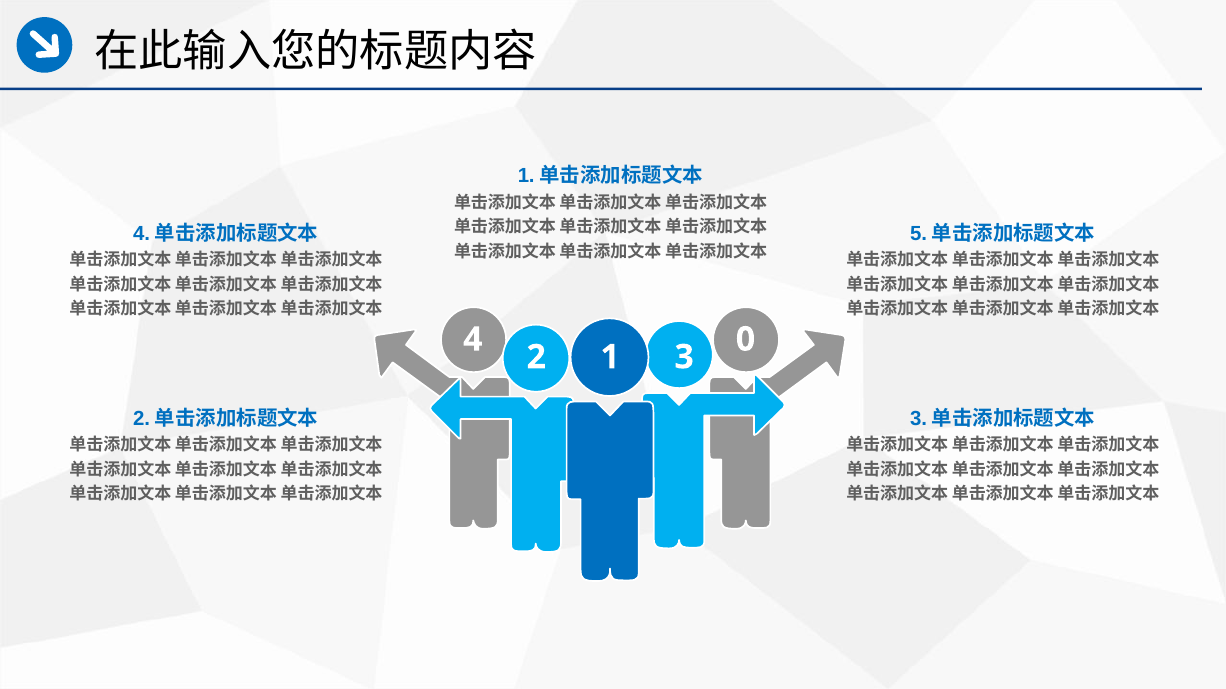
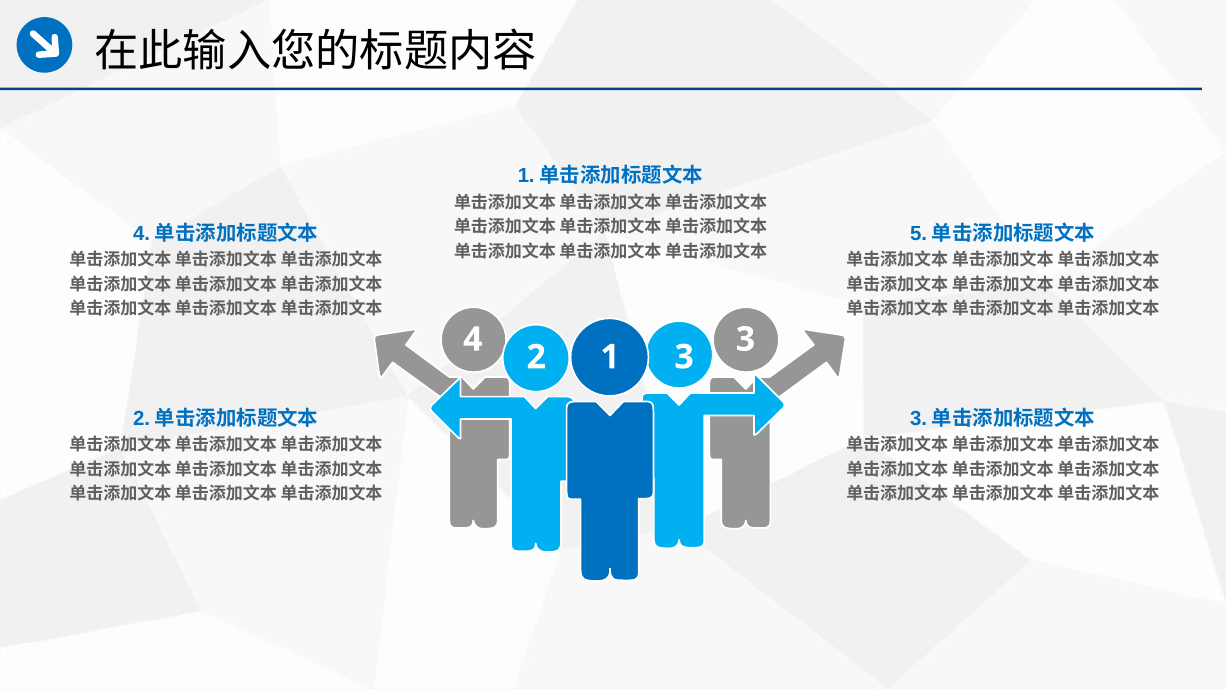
4 0: 0 -> 3
